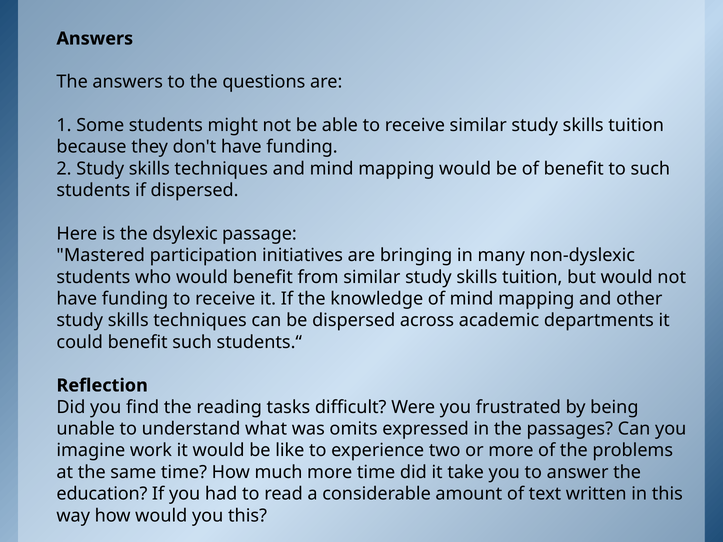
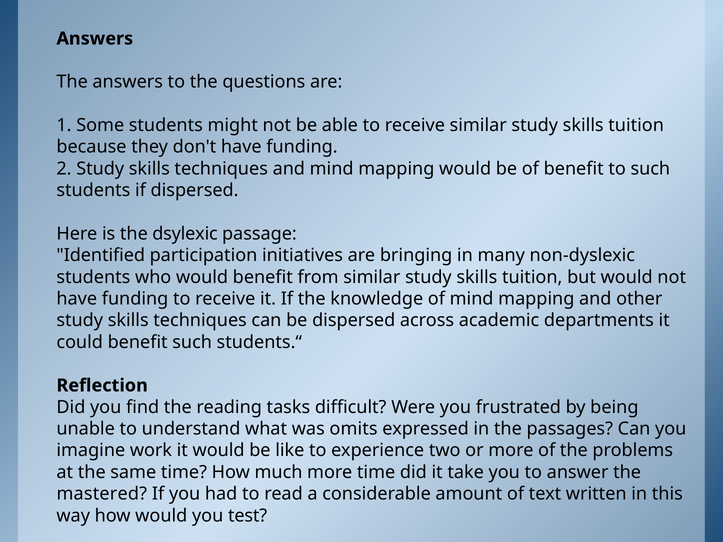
Mastered: Mastered -> Identified
education: education -> mastered
you this: this -> test
